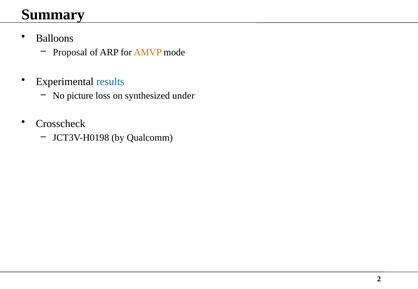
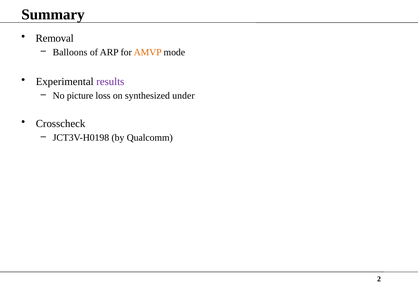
Balloons: Balloons -> Removal
Proposal: Proposal -> Balloons
results colour: blue -> purple
